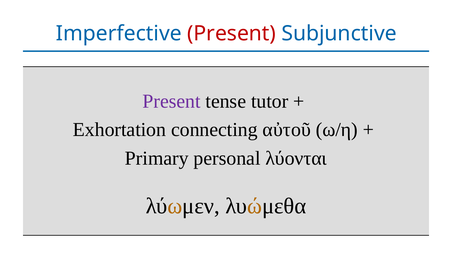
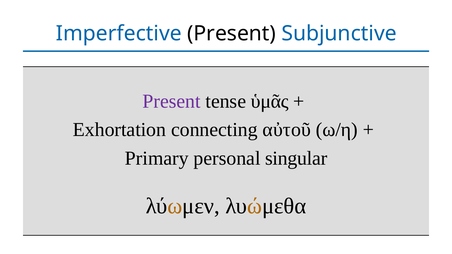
Present at (232, 34) colour: red -> black
tutor: tutor -> ὑμᾶς
λύονται: λύονται -> singular
